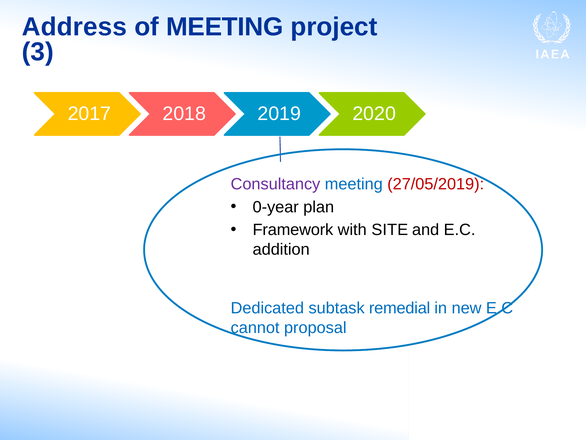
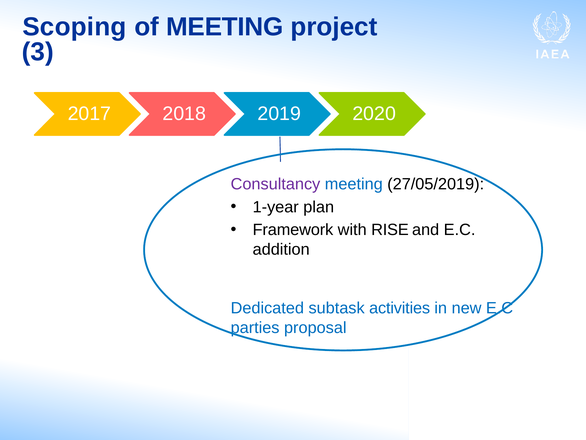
Address: Address -> Scoping
27/05/2019 colour: red -> black
0-year: 0-year -> 1-year
SITE: SITE -> RISE
remedial: remedial -> activities
cannot: cannot -> parties
